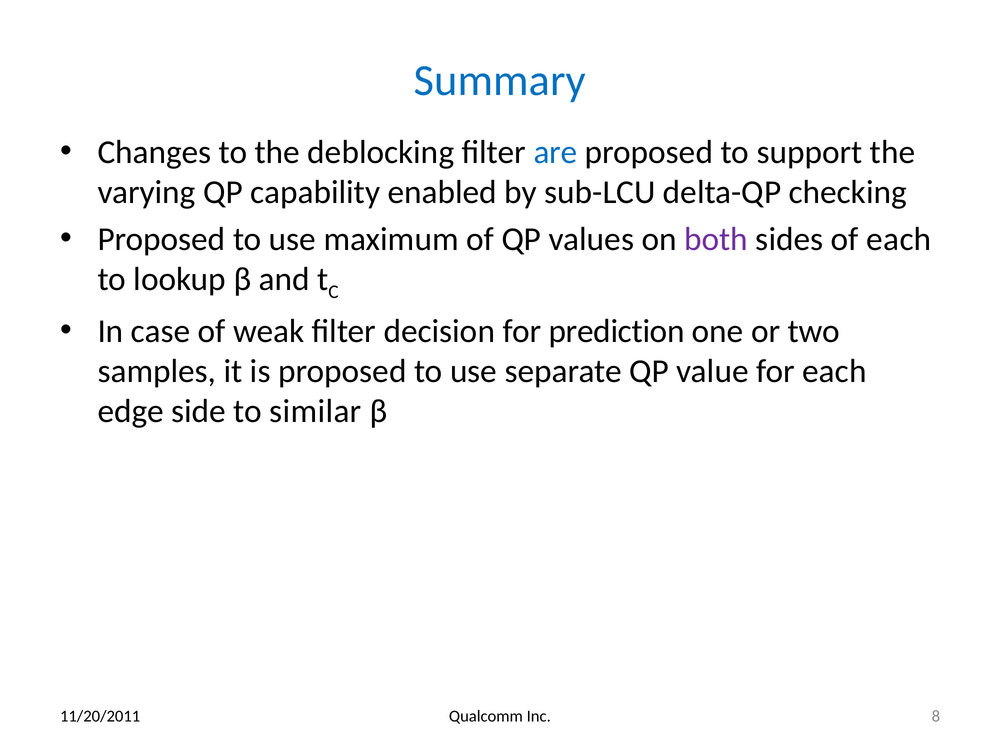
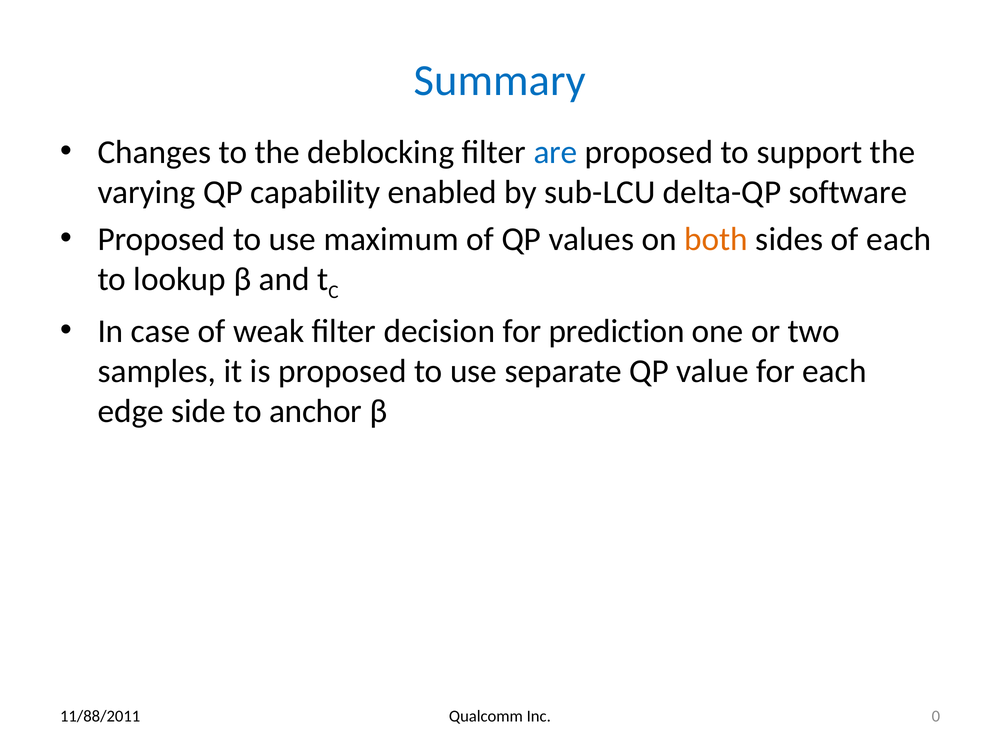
checking: checking -> software
both colour: purple -> orange
similar: similar -> anchor
8: 8 -> 0
11/20/2011: 11/20/2011 -> 11/88/2011
